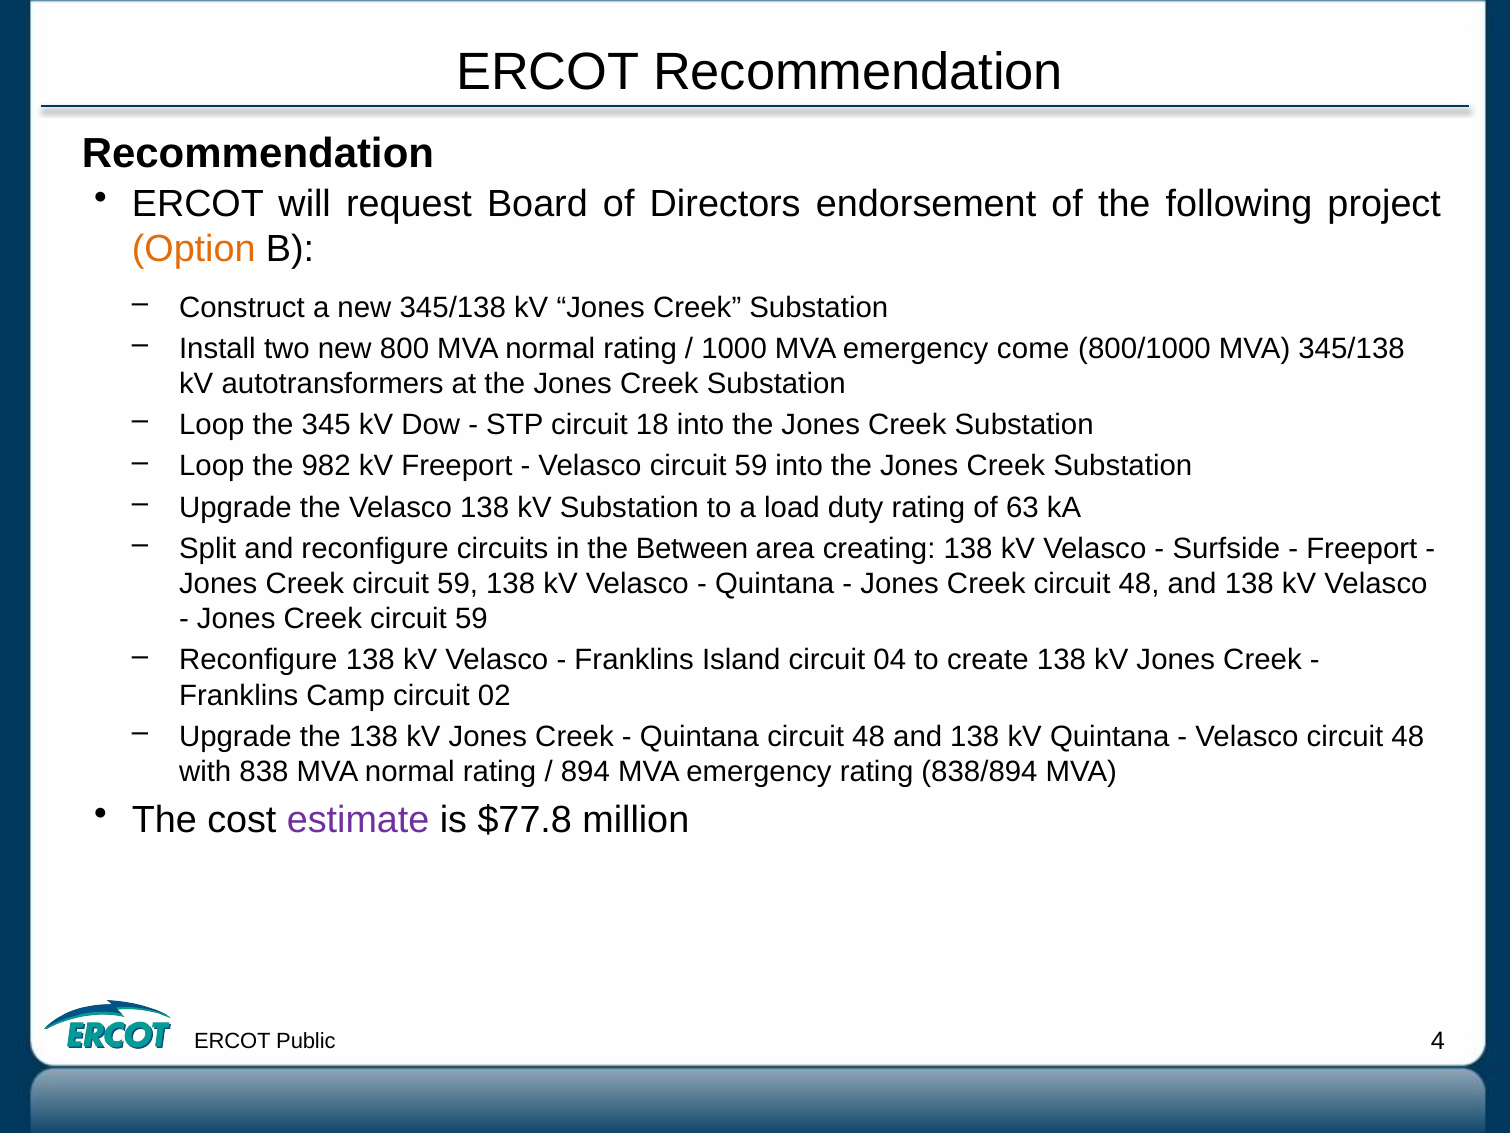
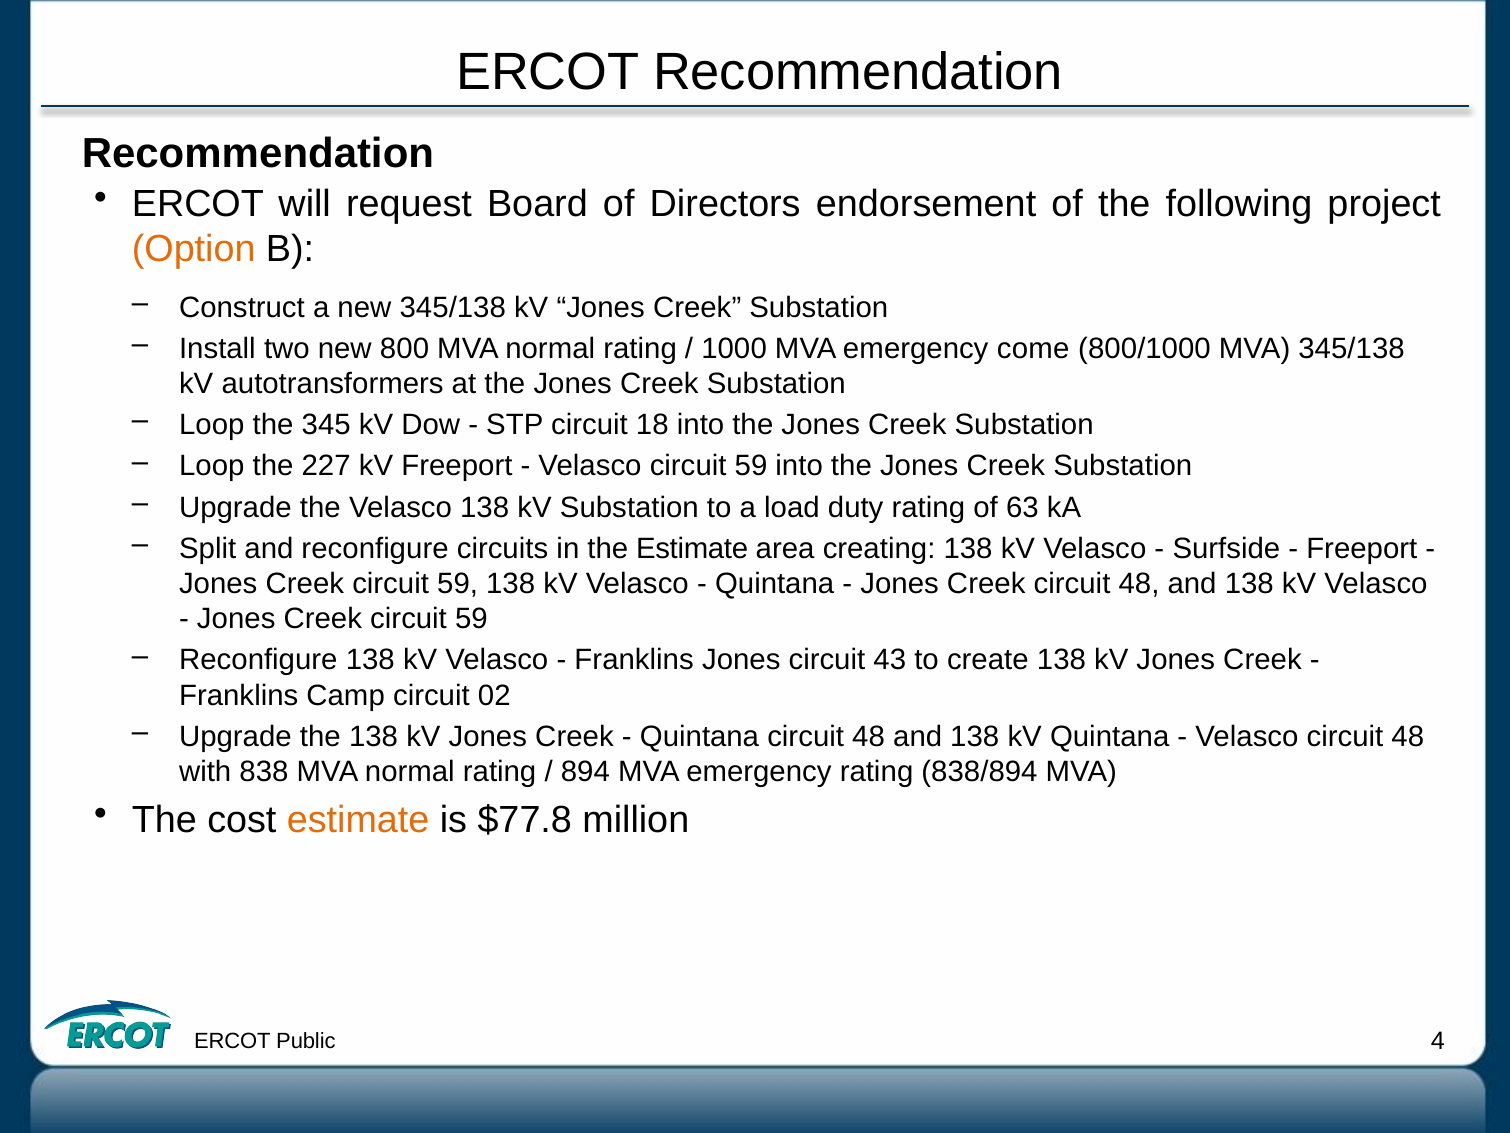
982: 982 -> 227
the Between: Between -> Estimate
Franklins Island: Island -> Jones
04: 04 -> 43
estimate at (358, 820) colour: purple -> orange
